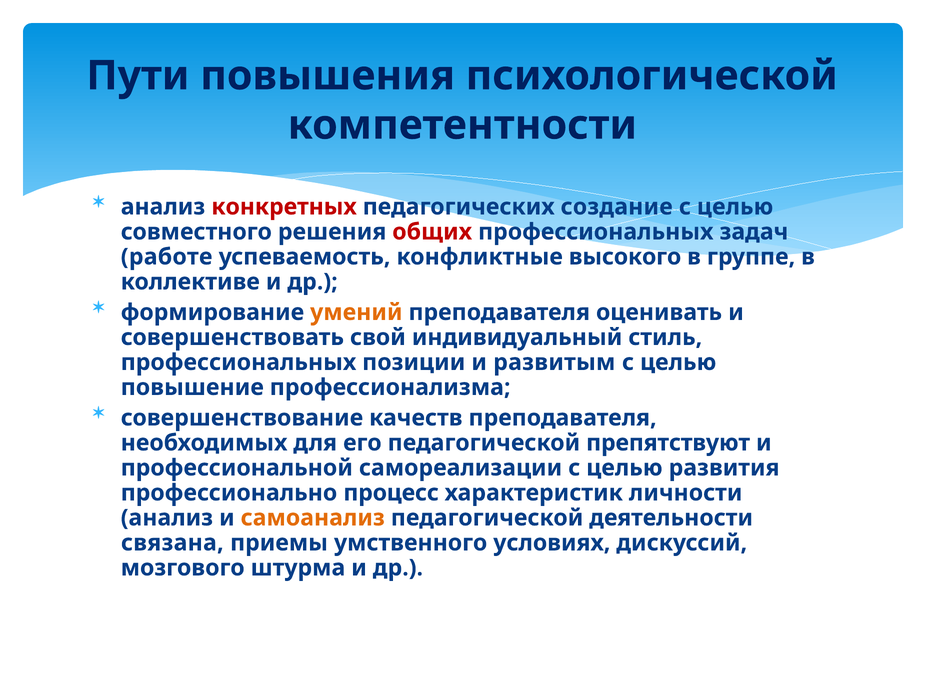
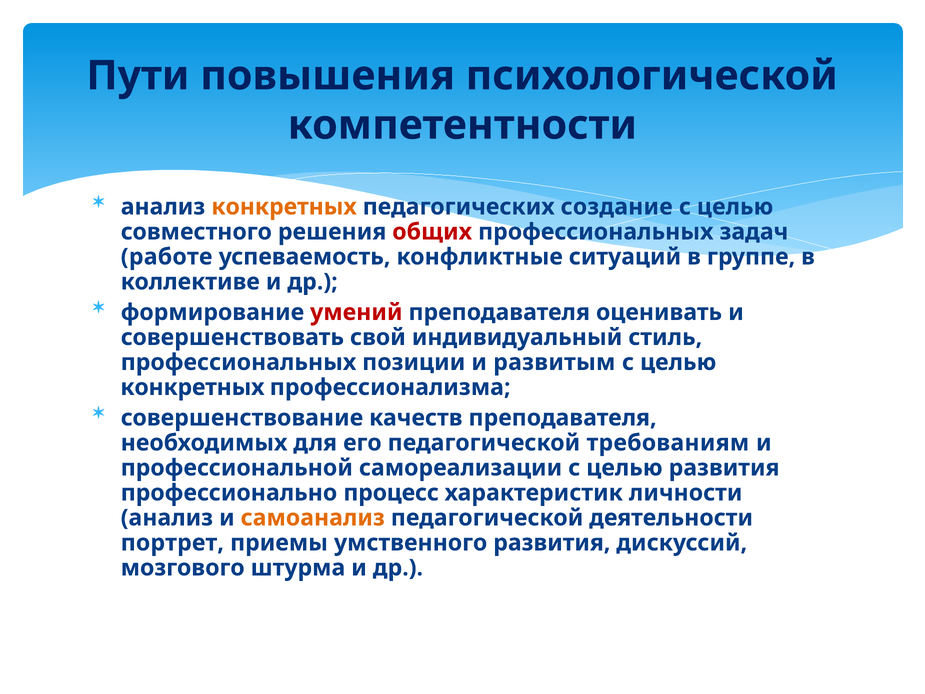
конкретных at (284, 207) colour: red -> orange
высокого: высокого -> ситуаций
умений colour: orange -> red
повышение at (192, 387): повышение -> конкретных
препятствуют: препятствуют -> требованиям
связана: связана -> портрет
умственного условиях: условиях -> развития
